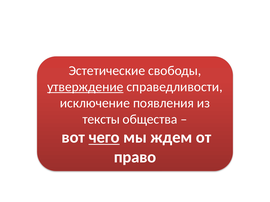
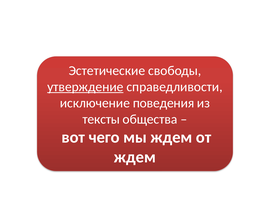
появления: появления -> поведения
чего underline: present -> none
право at (135, 157): право -> ждем
